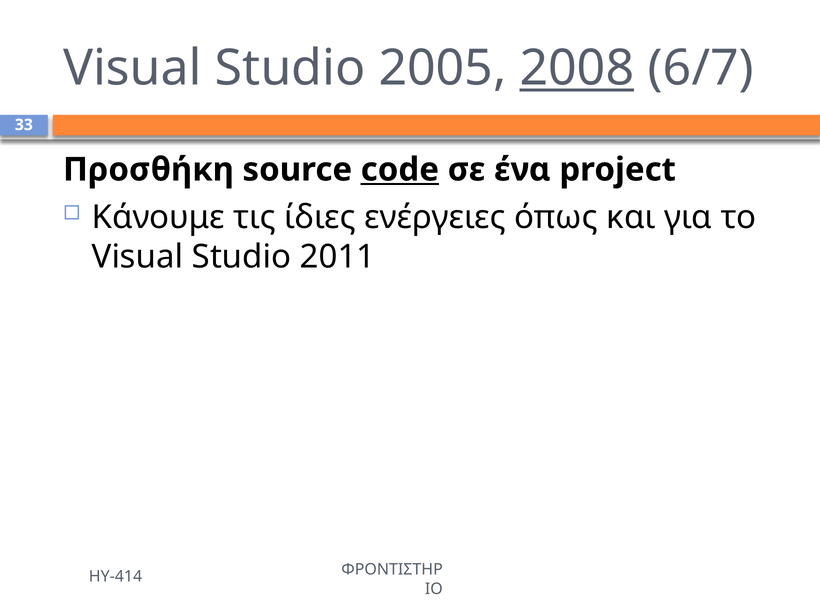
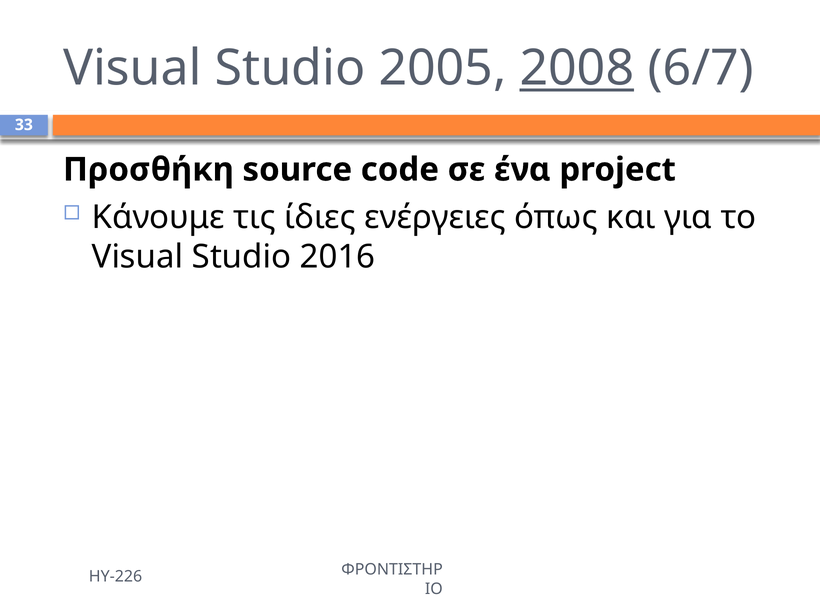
code underline: present -> none
2011: 2011 -> 2016
ΗΥ-414: ΗΥ-414 -> ΗΥ-226
